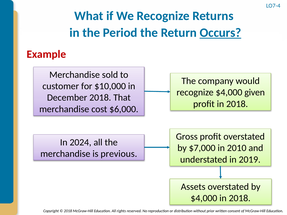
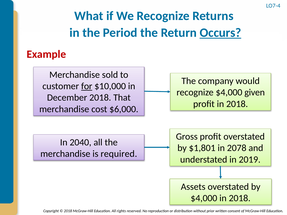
for underline: none -> present
2024: 2024 -> 2040
$7,000: $7,000 -> $1,801
2010: 2010 -> 2078
previous: previous -> required
